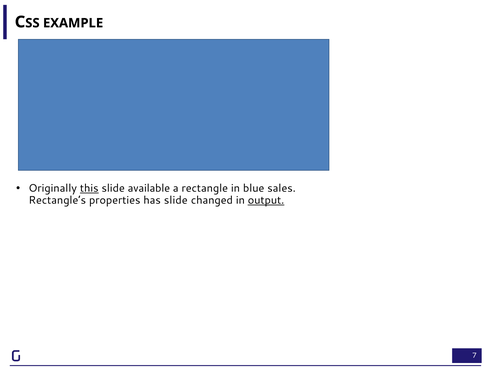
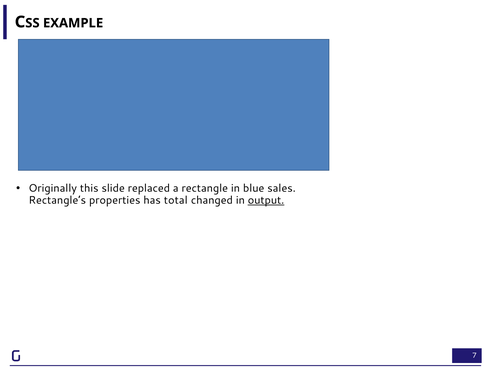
this underline: present -> none
available: available -> replaced
has slide: slide -> total
